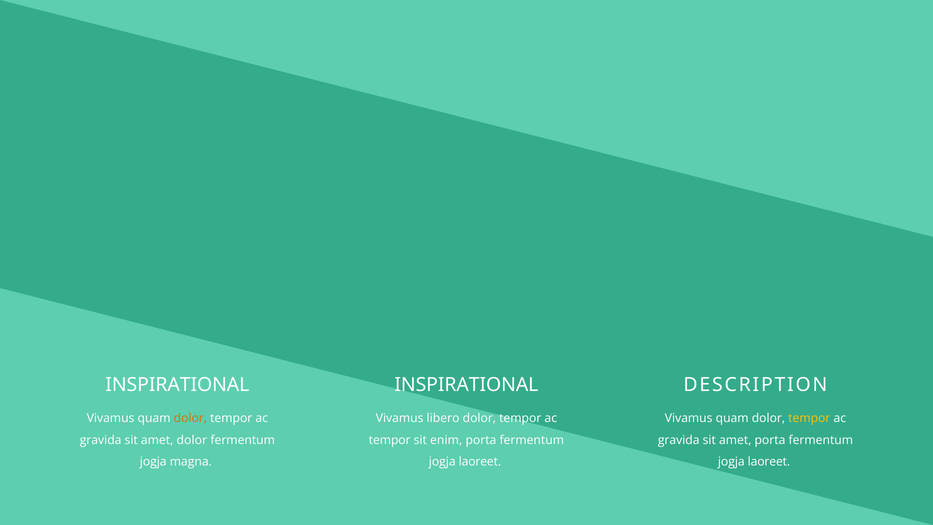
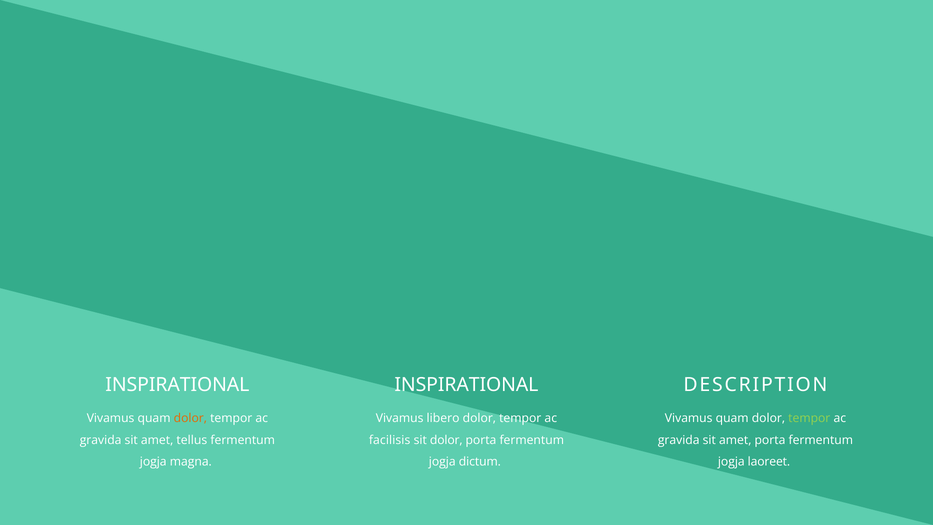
tempor at (809, 418) colour: yellow -> light green
amet dolor: dolor -> tellus
tempor at (390, 440): tempor -> facilisis
sit enim: enim -> dolor
laoreet at (480, 462): laoreet -> dictum
